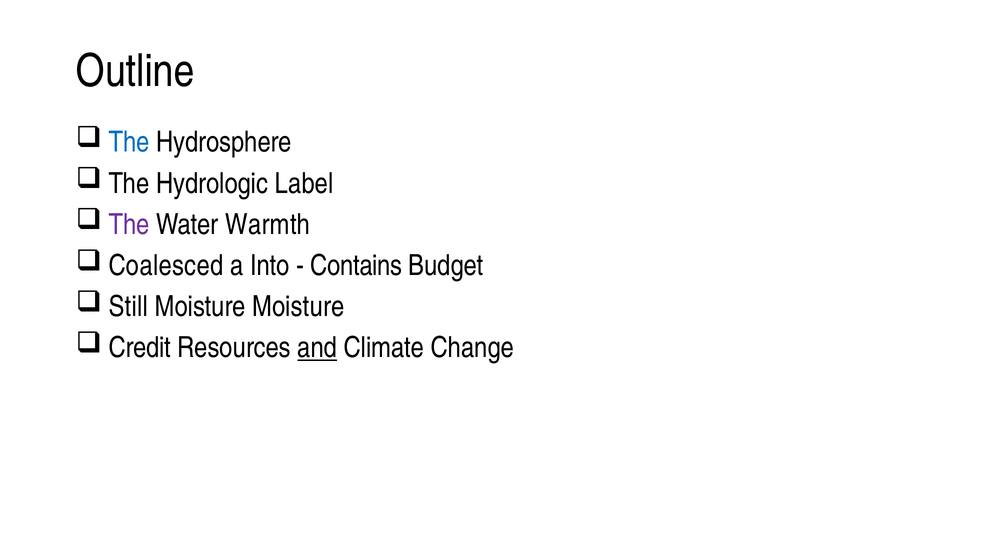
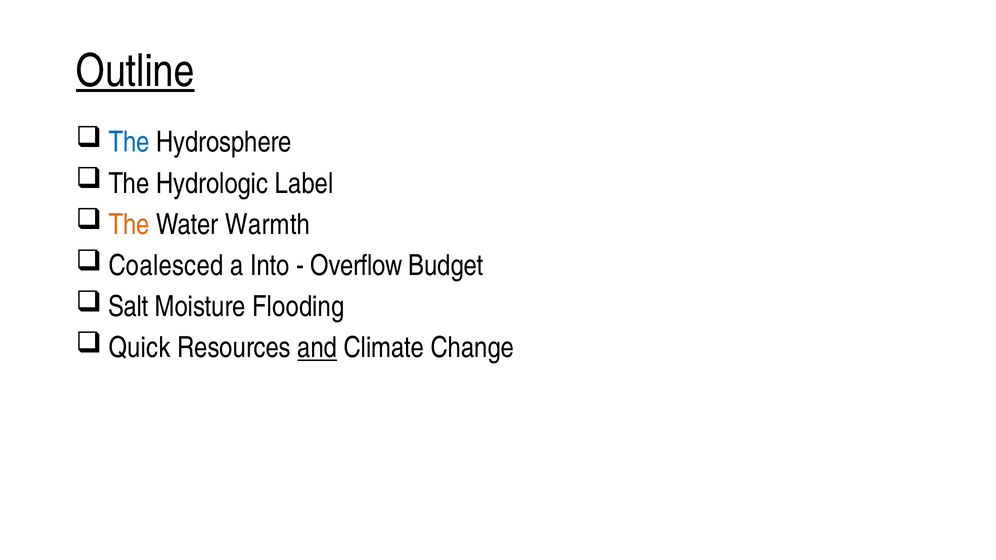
Outline underline: none -> present
The at (129, 225) colour: purple -> orange
Contains: Contains -> Overflow
Still: Still -> Salt
Moisture Moisture: Moisture -> Flooding
Credit: Credit -> Quick
